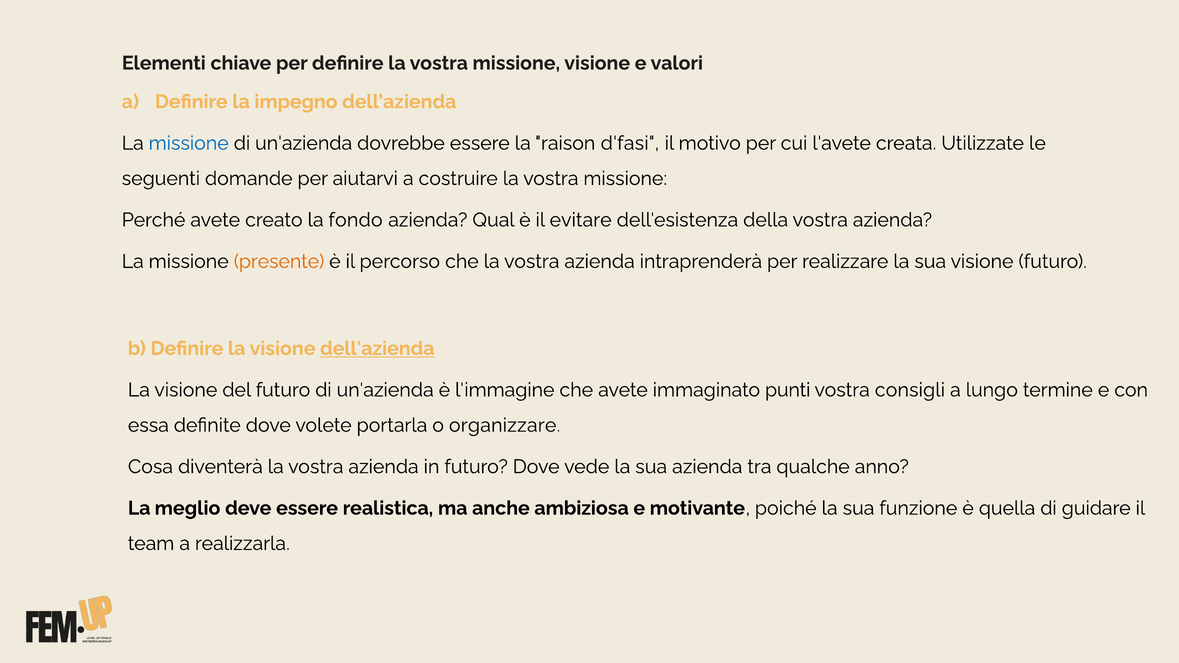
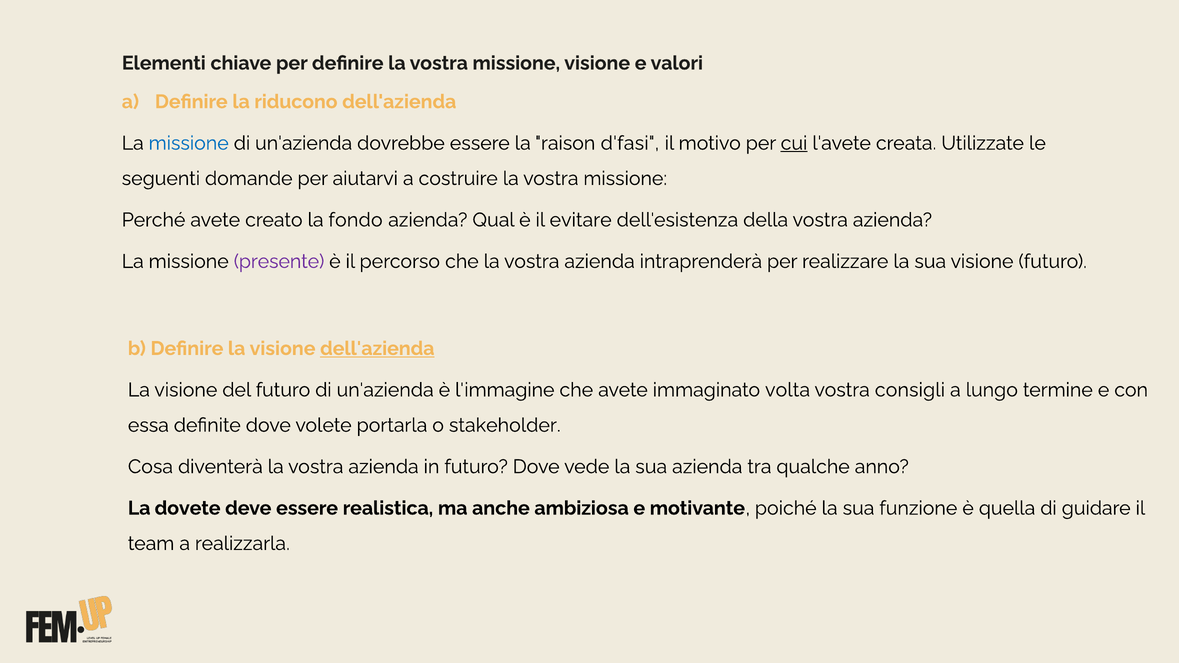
impegno: impegno -> riducono
cui underline: none -> present
presente colour: orange -> purple
punti: punti -> volta
organizzare: organizzare -> stakeholder
meglio: meglio -> dovete
